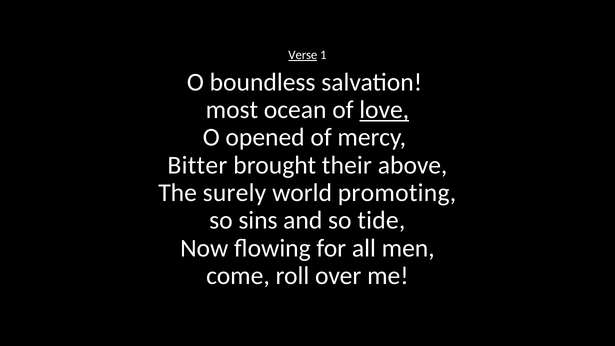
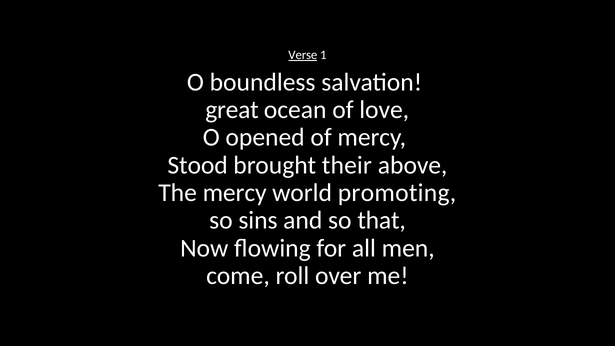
most: most -> great
love underline: present -> none
Bitter: Bitter -> Stood
The surely: surely -> mercy
tide: tide -> that
